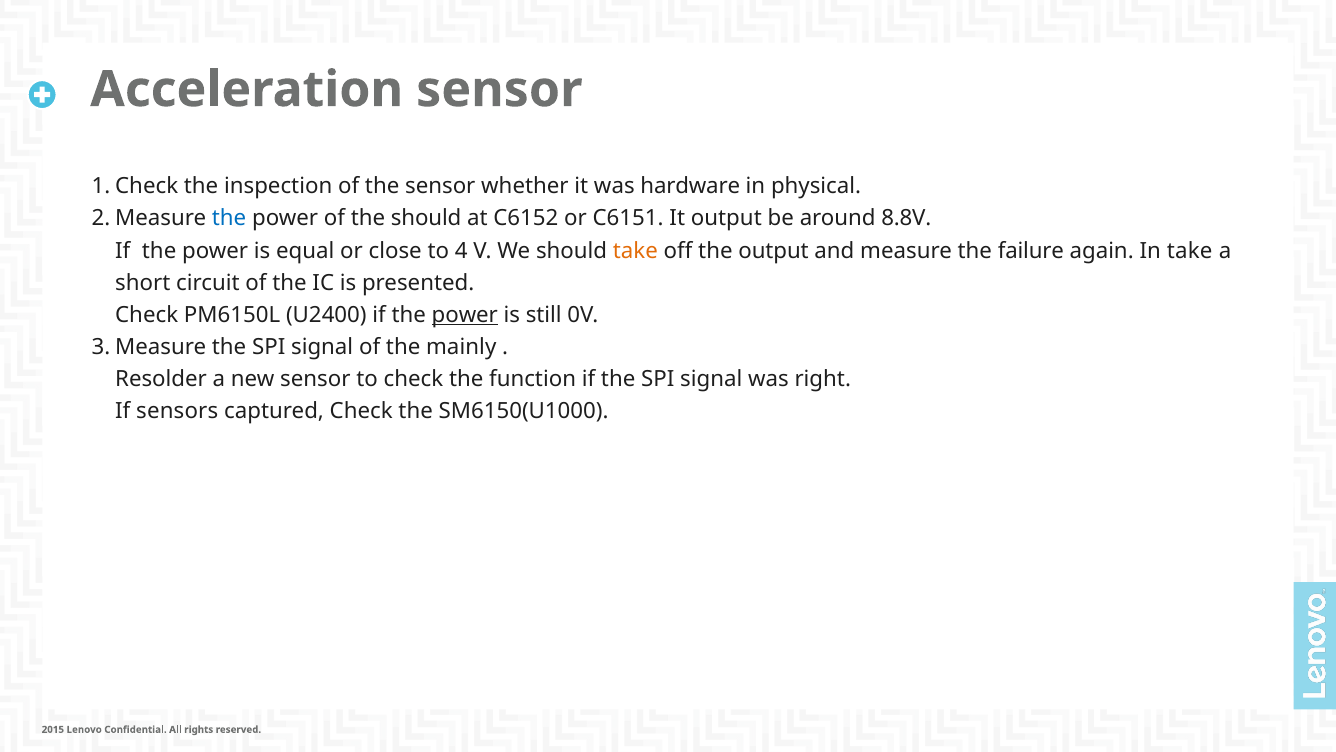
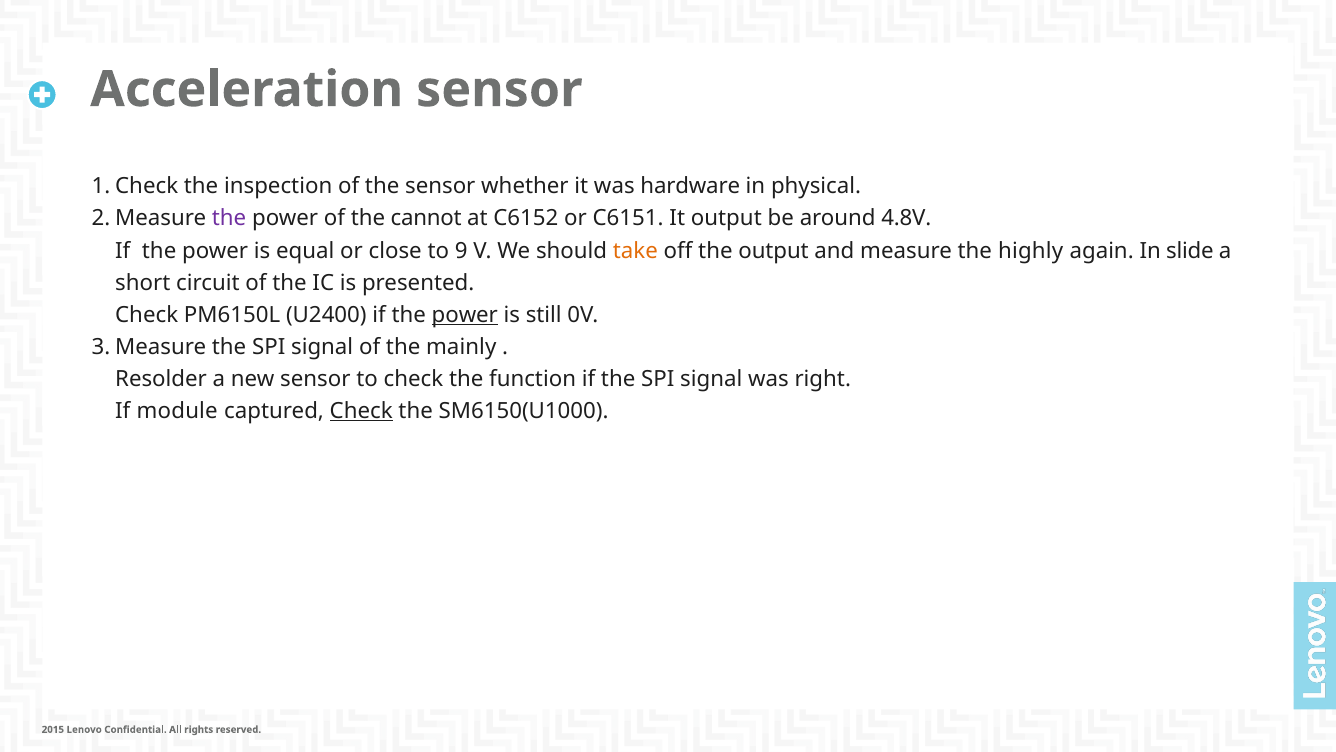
the at (229, 218) colour: blue -> purple
the should: should -> cannot
8.8V: 8.8V -> 4.8V
4: 4 -> 9
failure: failure -> highly
In take: take -> slide
sensors: sensors -> module
Check at (361, 411) underline: none -> present
